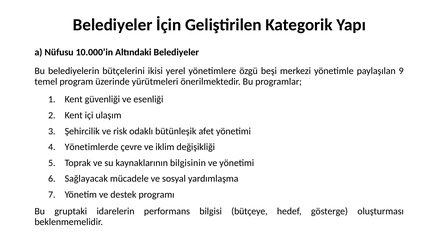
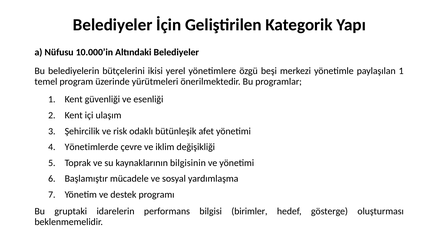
paylaşılan 9: 9 -> 1
Sağlayacak: Sağlayacak -> Başlamıştır
bütçeye: bütçeye -> birimler
